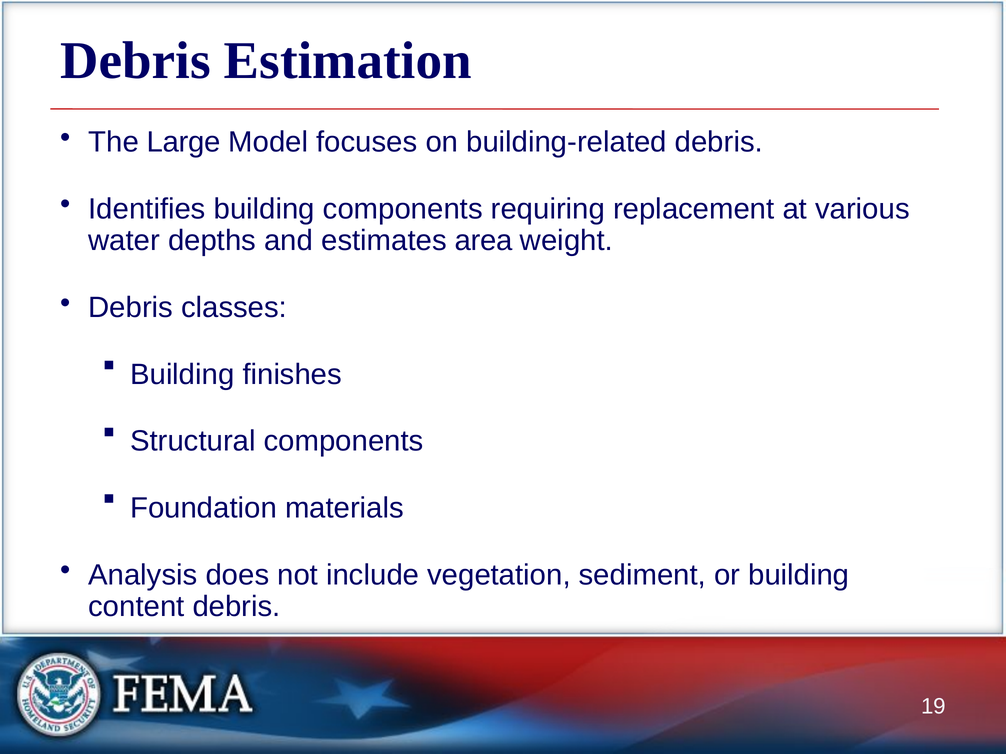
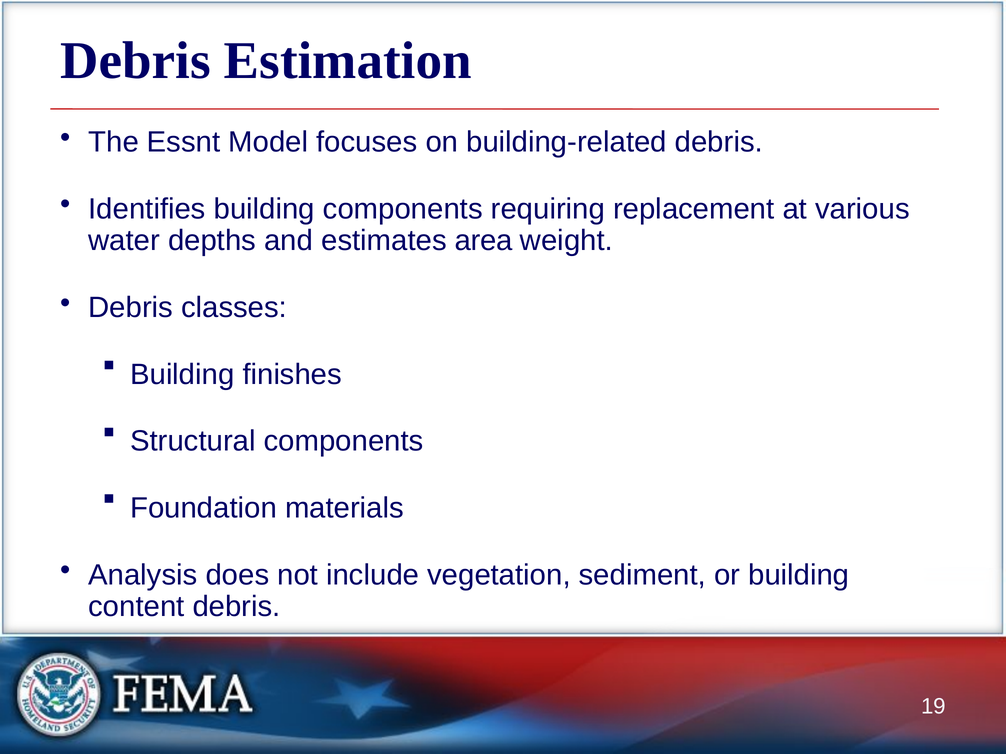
Large: Large -> Essnt
